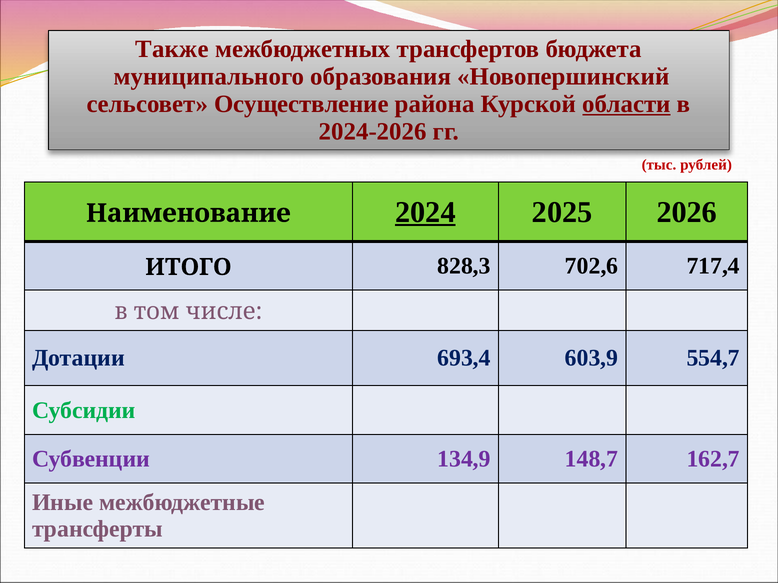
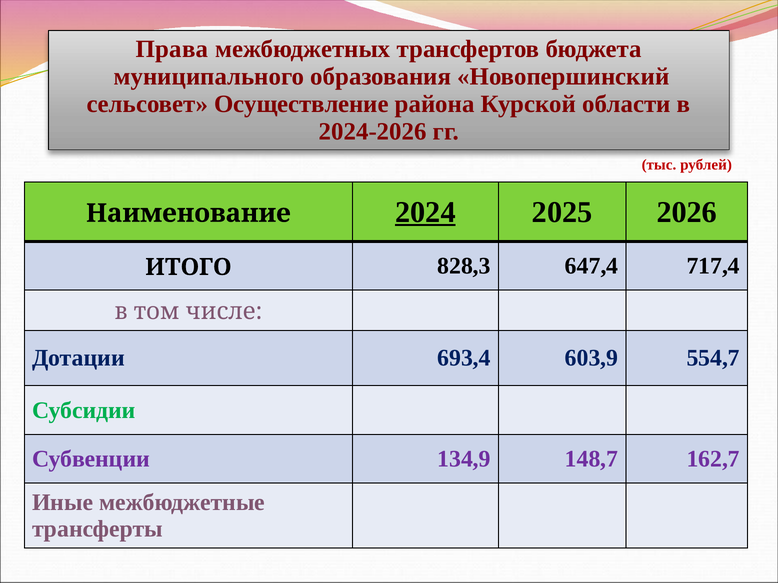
Также: Также -> Права
области underline: present -> none
702,6: 702,6 -> 647,4
